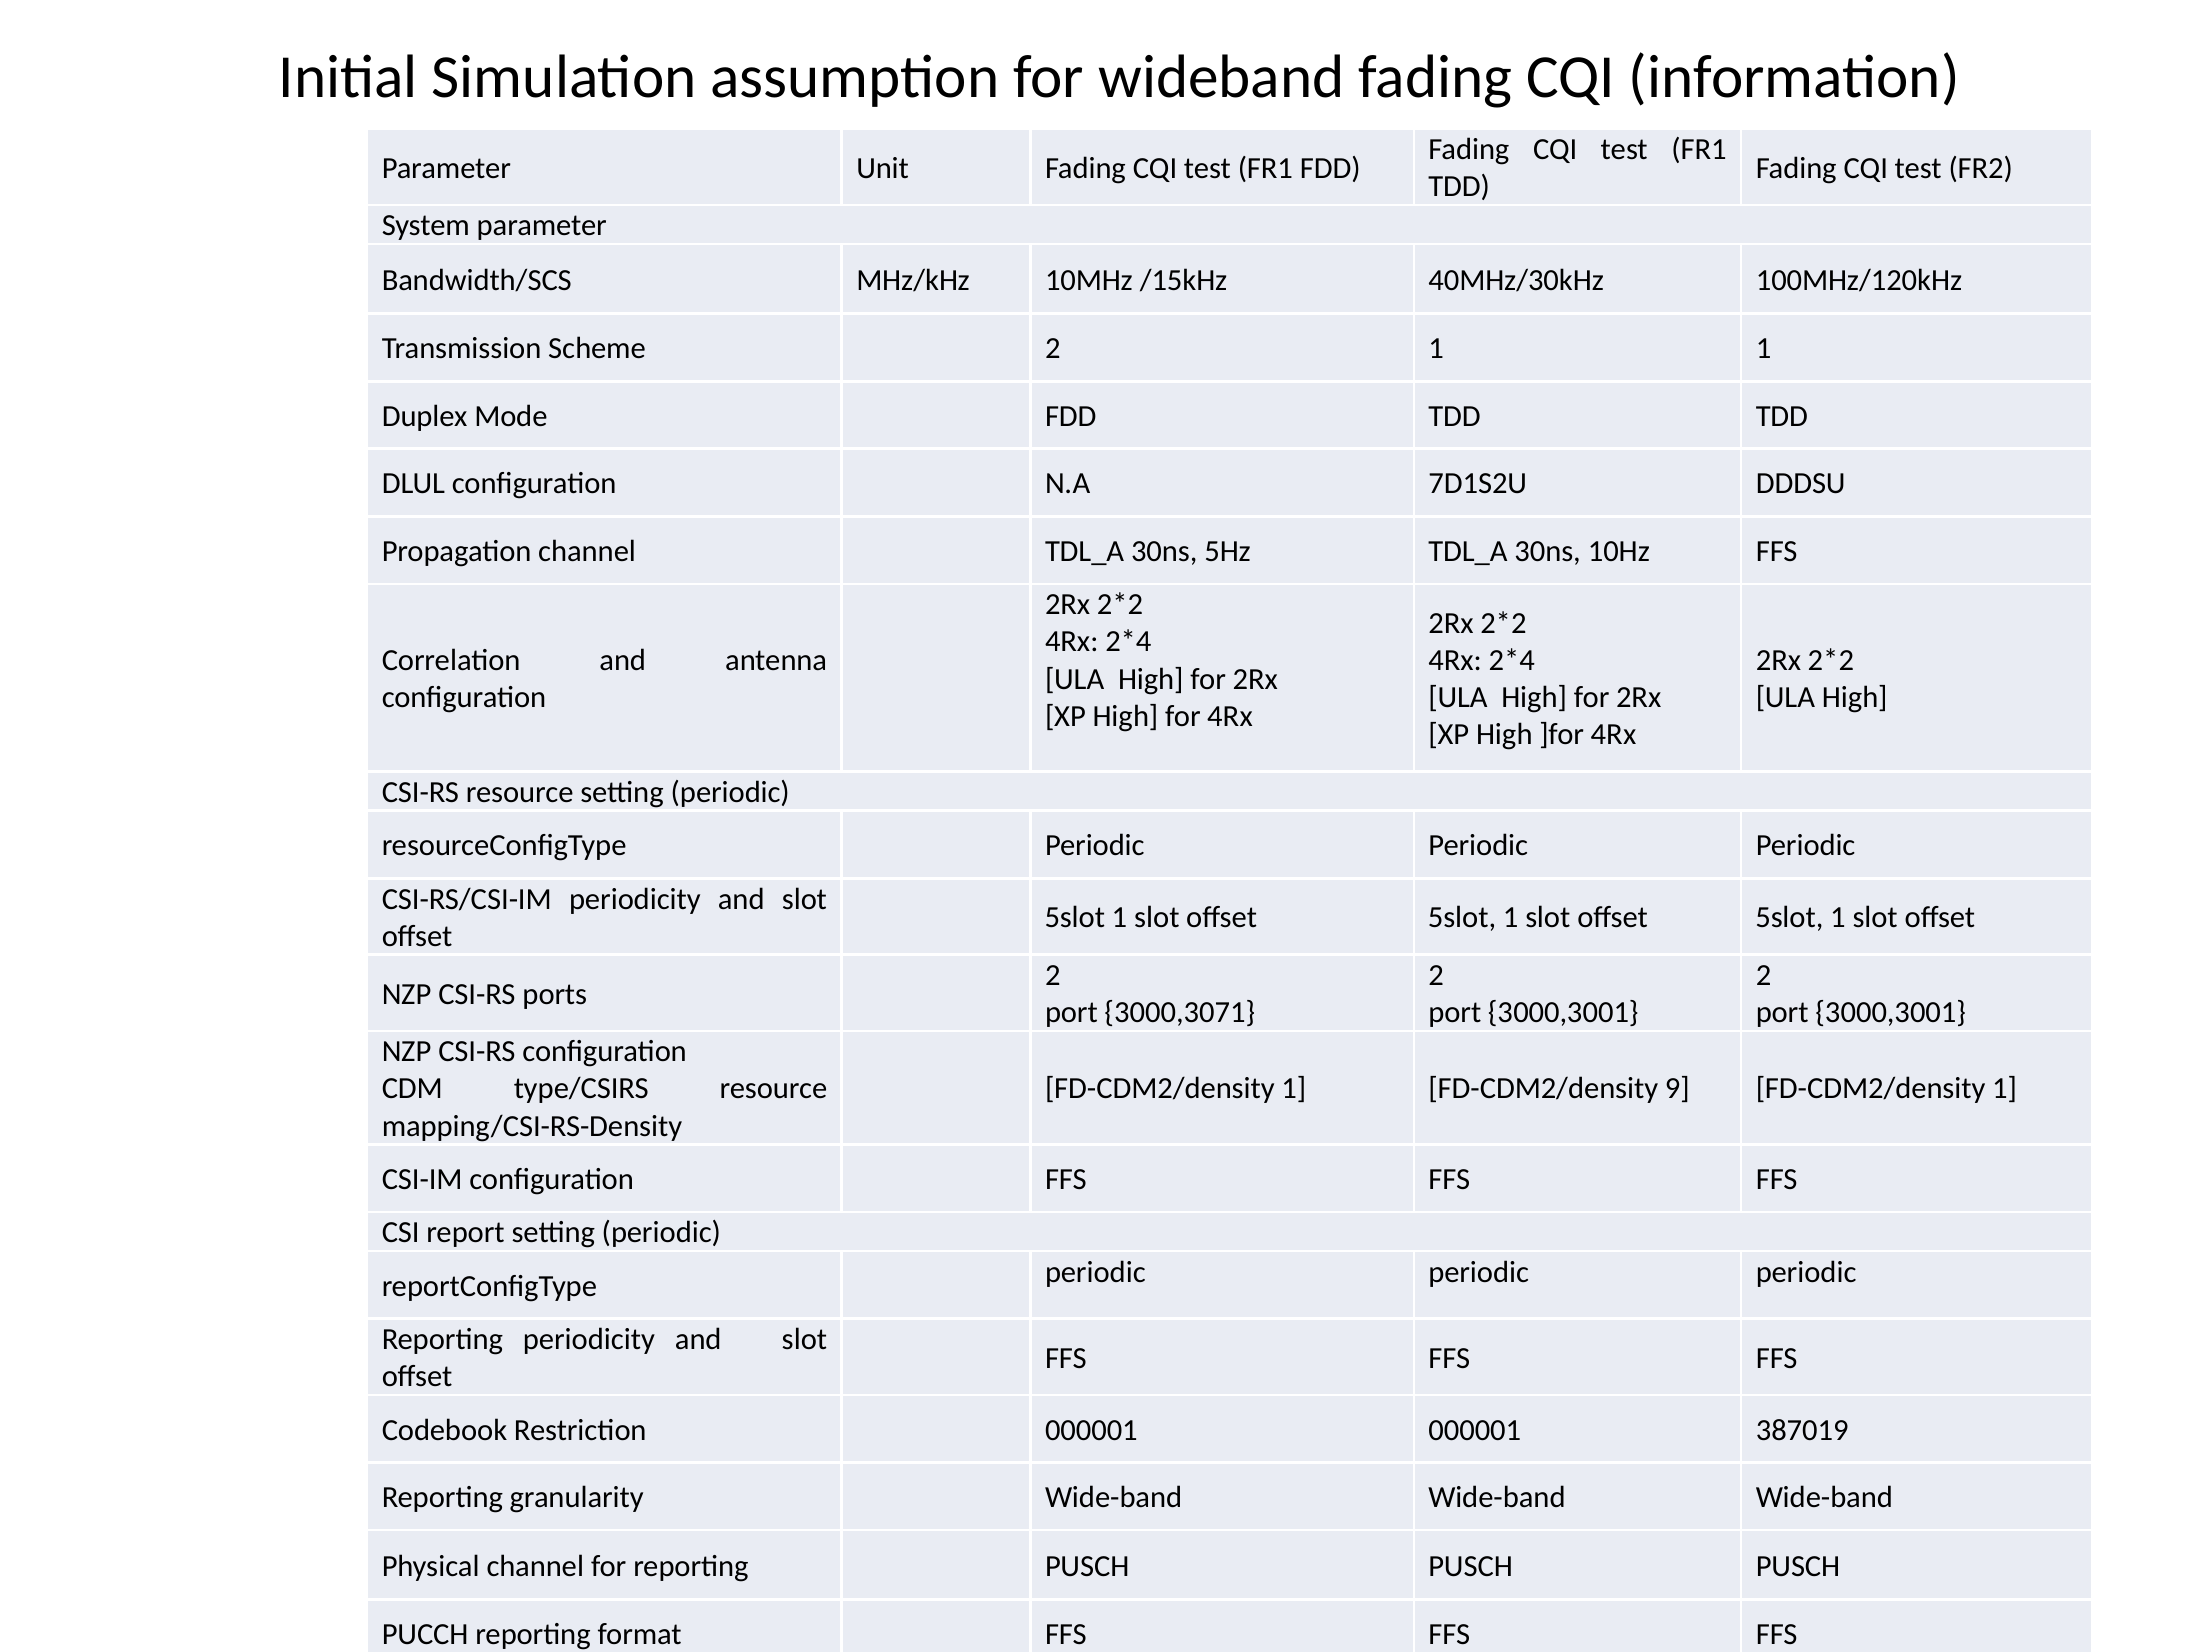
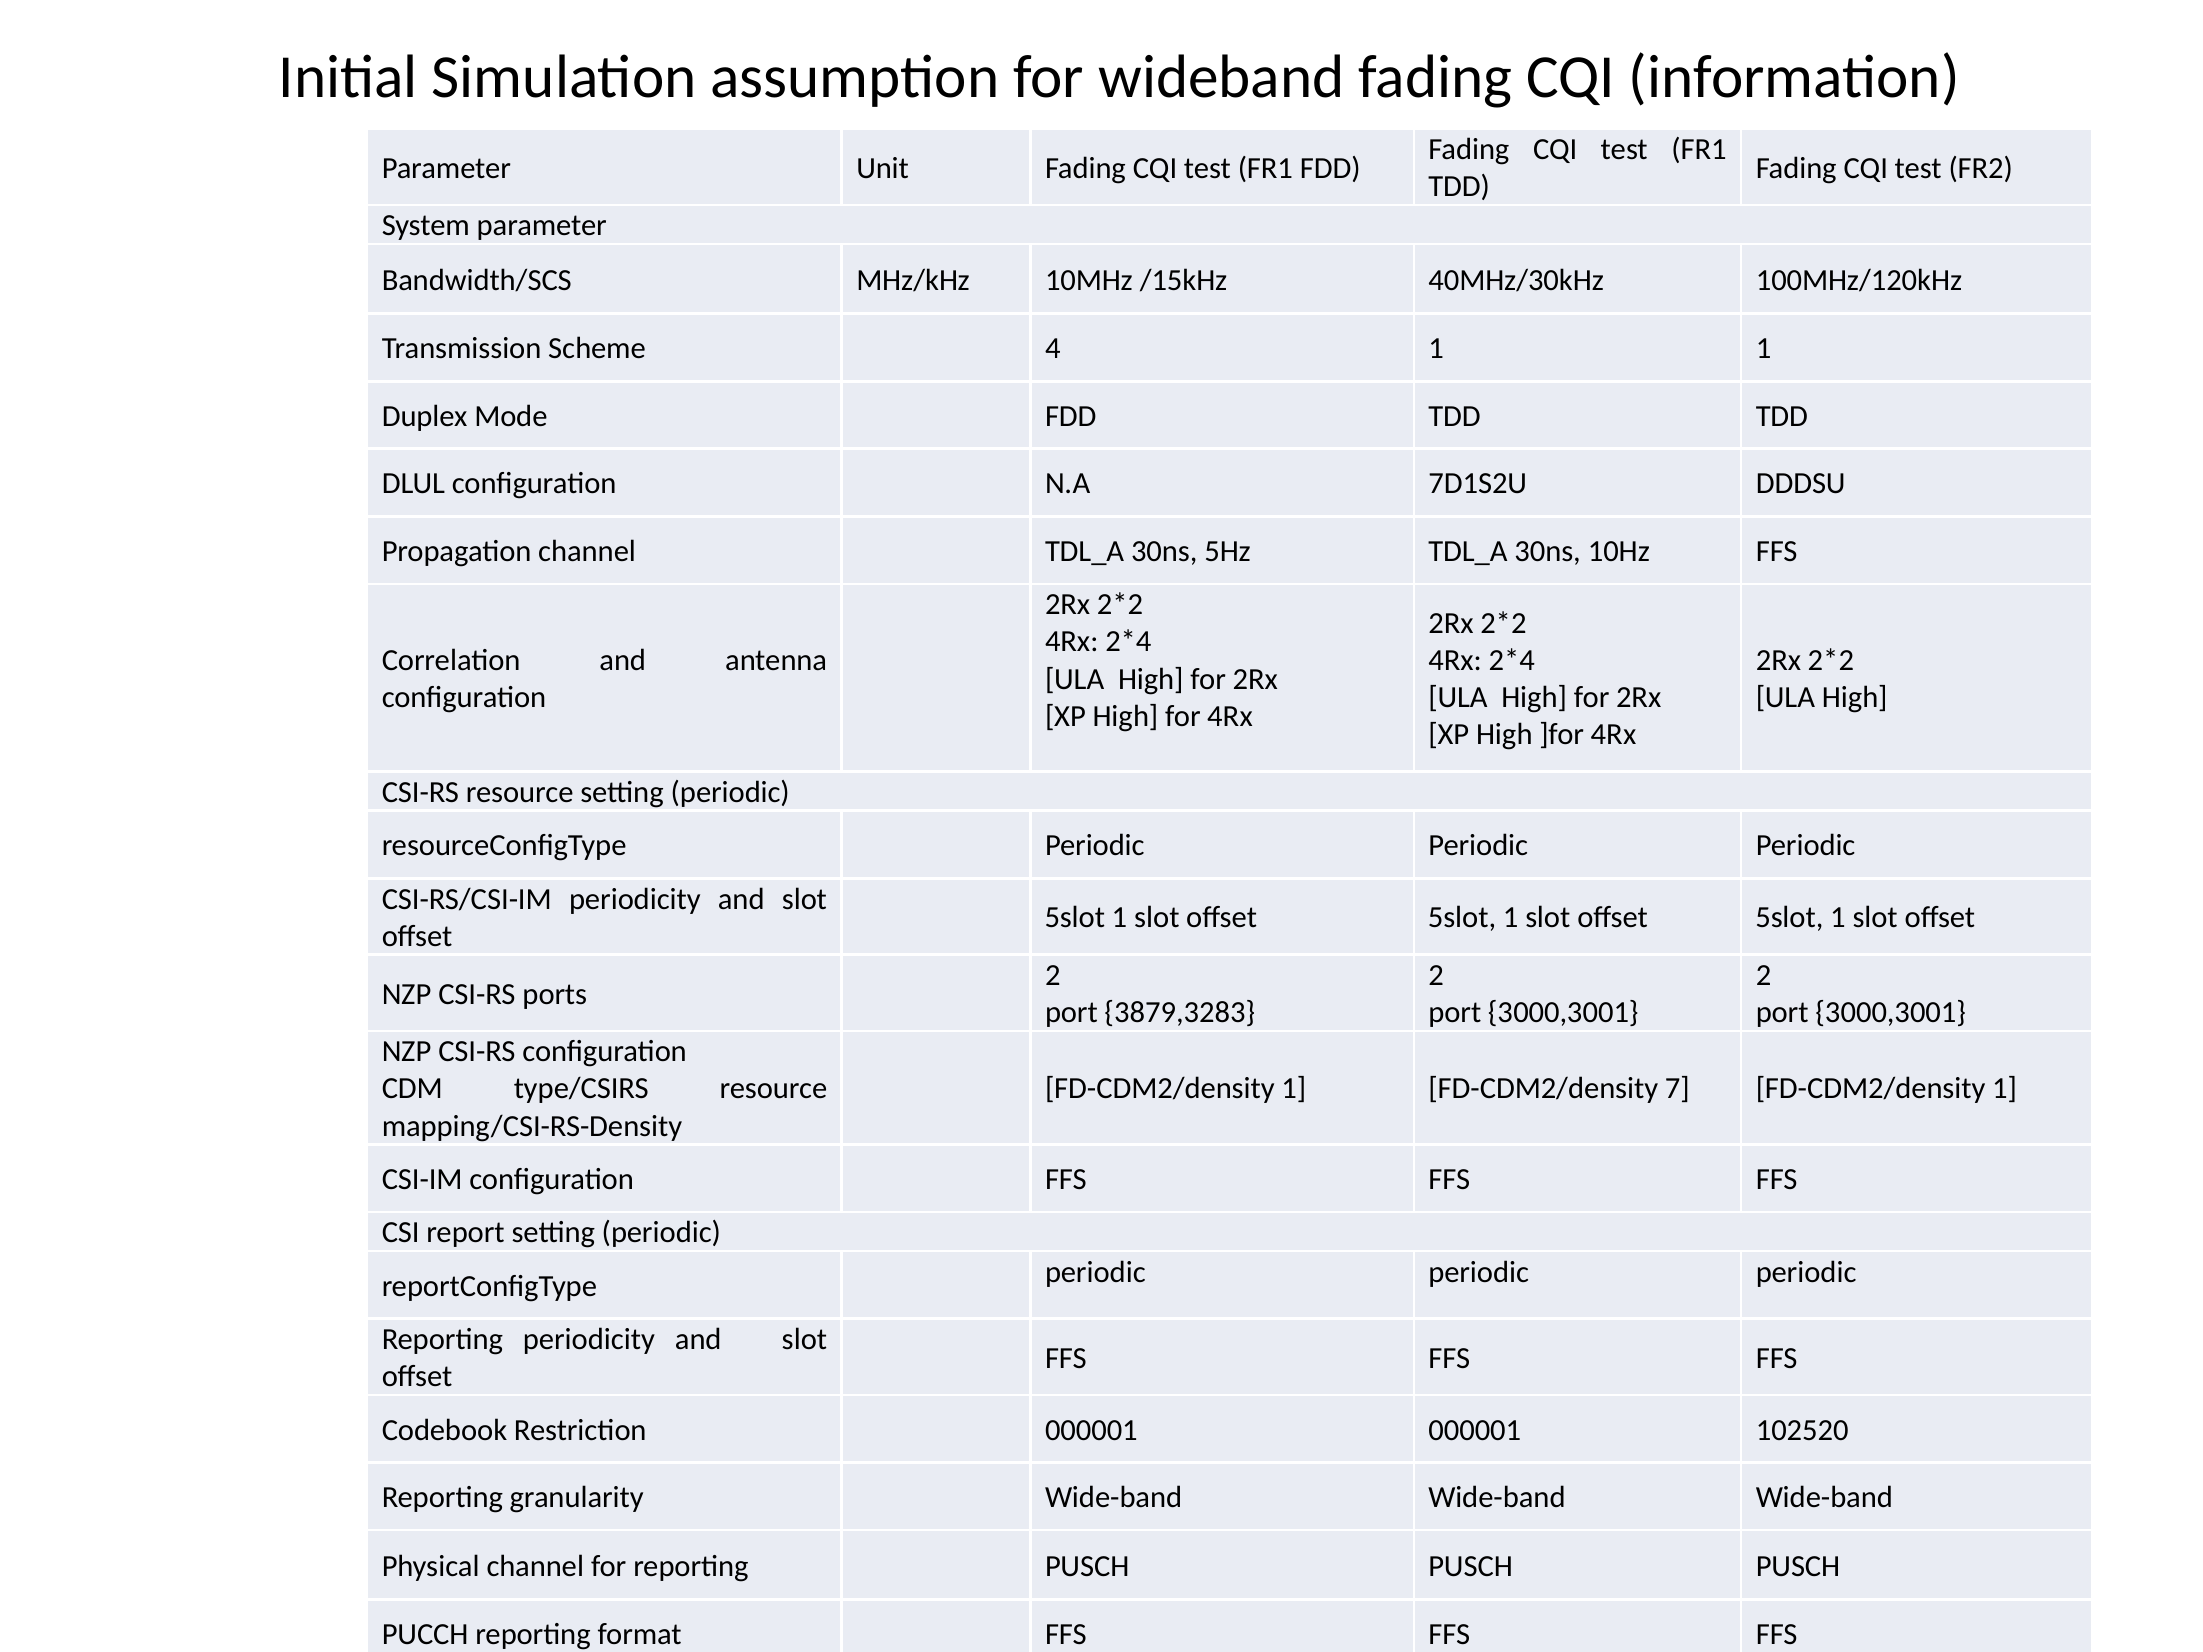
Scheme 2: 2 -> 4
3000,3071: 3000,3071 -> 3879,3283
9: 9 -> 7
387019: 387019 -> 102520
